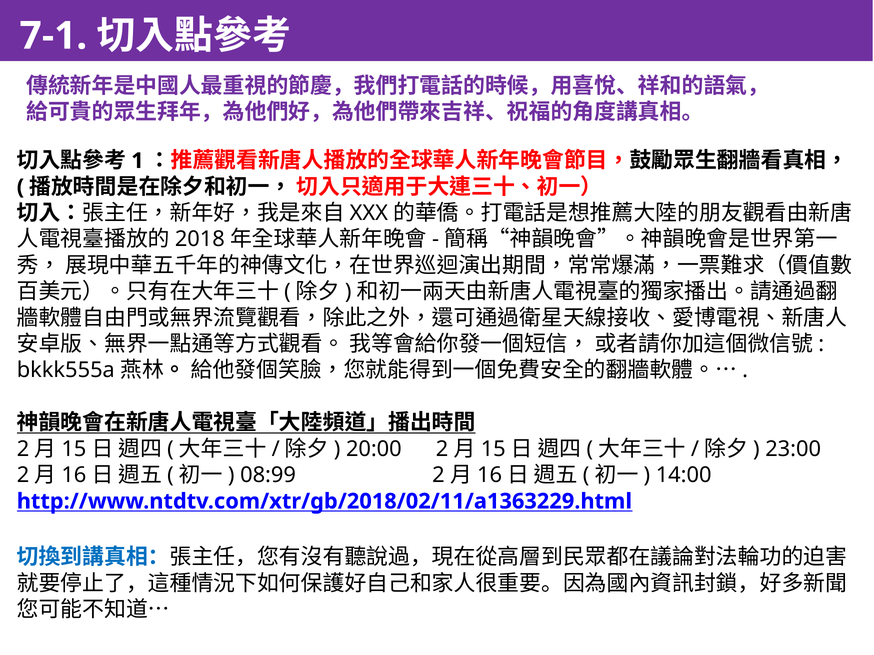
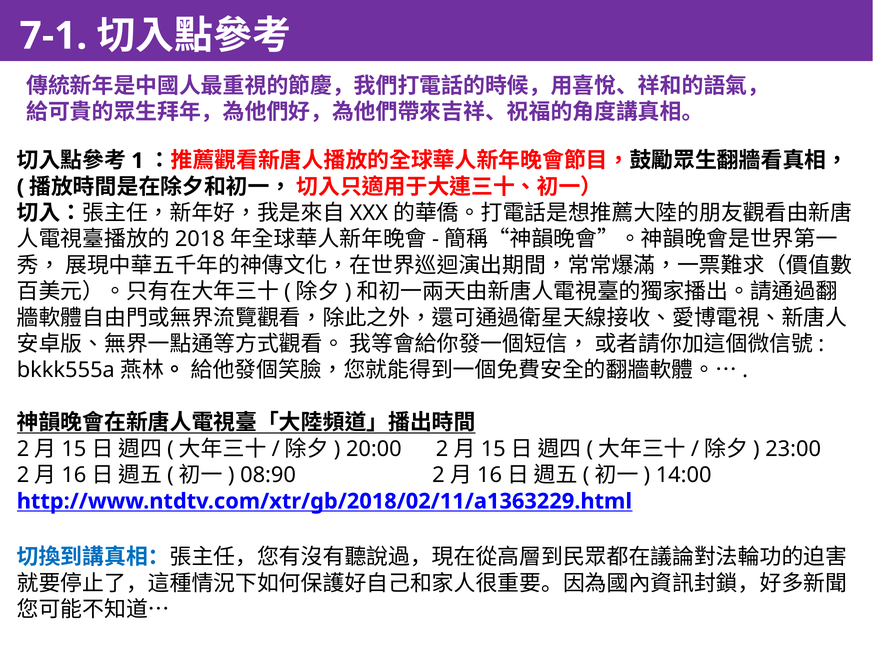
08:99: 08:99 -> 08:90
